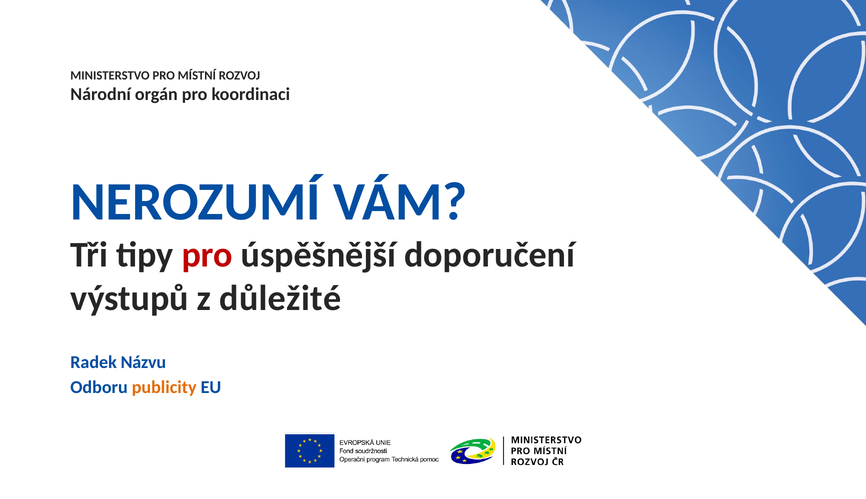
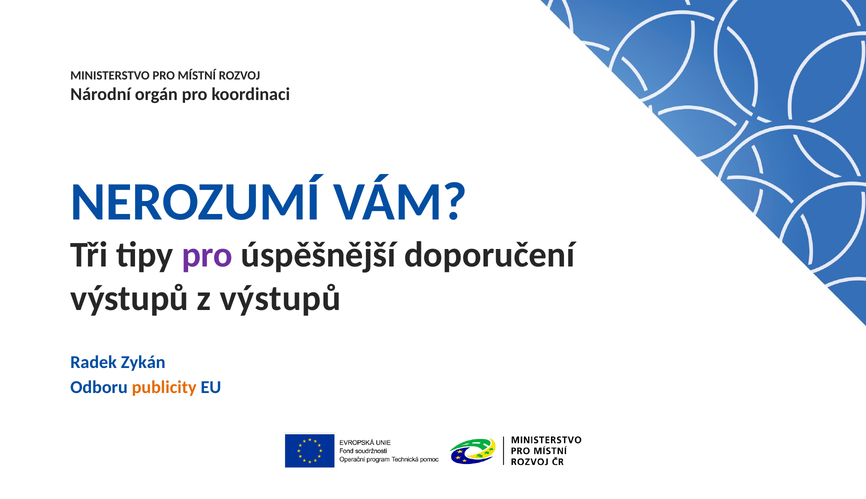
pro at (207, 255) colour: red -> purple
z důležité: důležité -> výstupů
Názvu: Názvu -> Zykán
